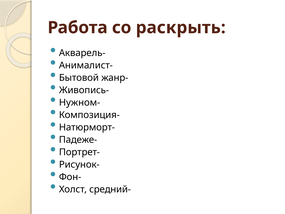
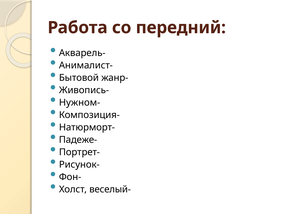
раскрыть: раскрыть -> передний
средний-: средний- -> веселый-
